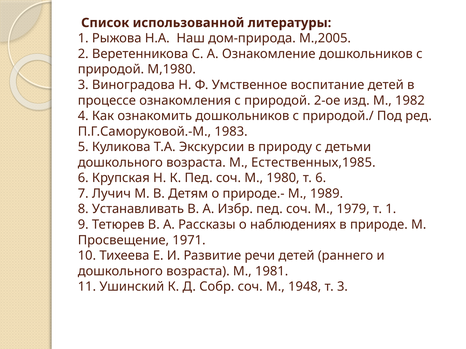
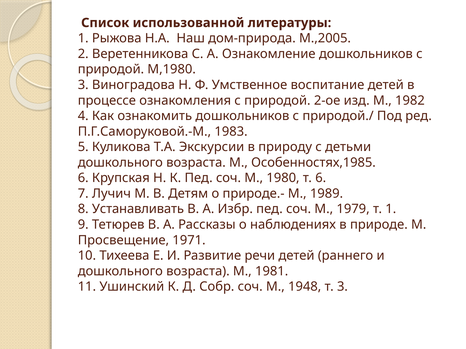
Естественных,1985: Естественных,1985 -> Особенностях,1985
